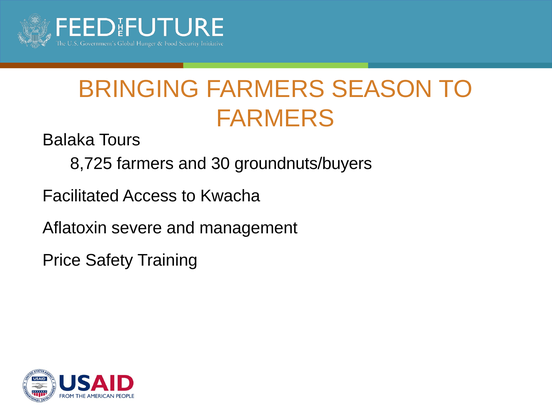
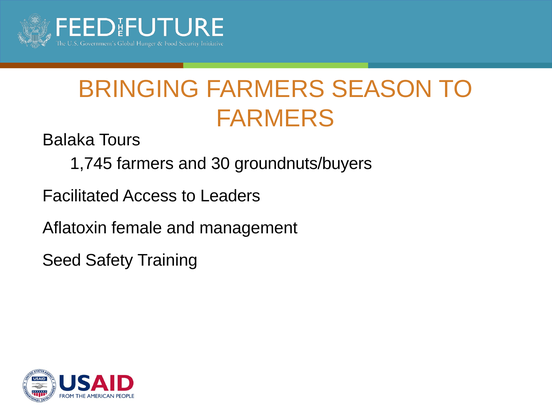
8,725: 8,725 -> 1,745
Kwacha: Kwacha -> Leaders
severe: severe -> female
Price: Price -> Seed
